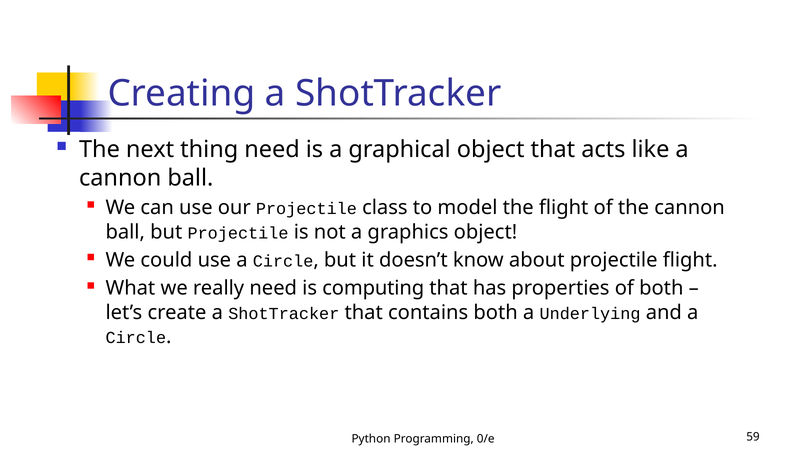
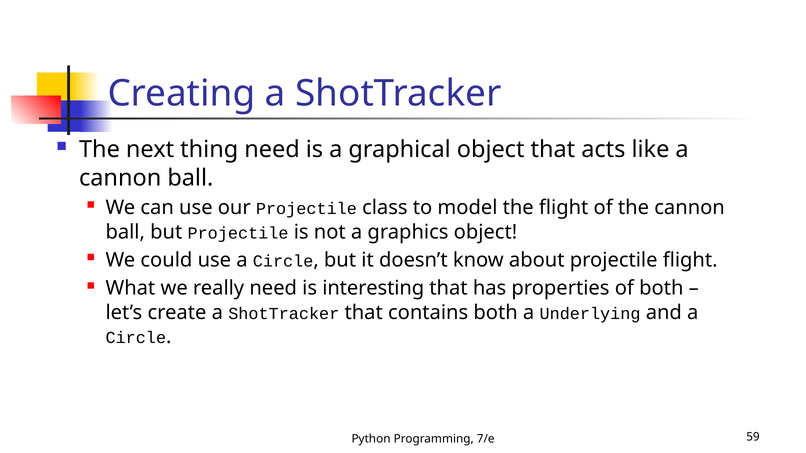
computing: computing -> interesting
0/e: 0/e -> 7/e
